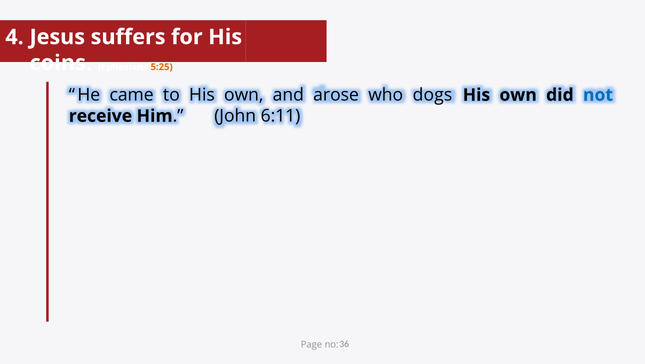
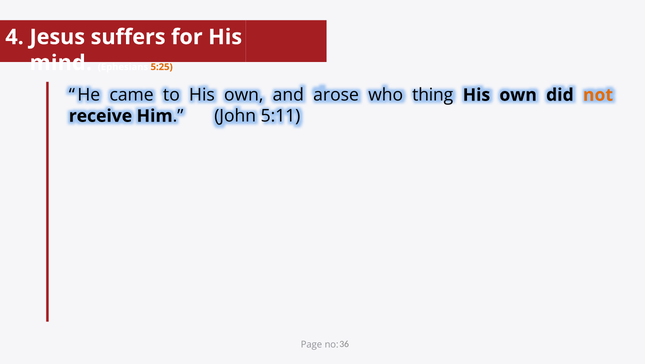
coins: coins -> mind
dogs: dogs -> thing
not colour: blue -> orange
6:11: 6:11 -> 5:11
